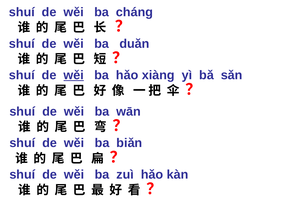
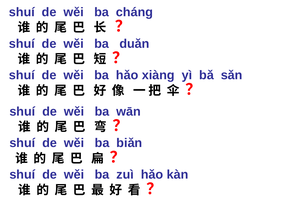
wěi at (74, 75) underline: present -> none
